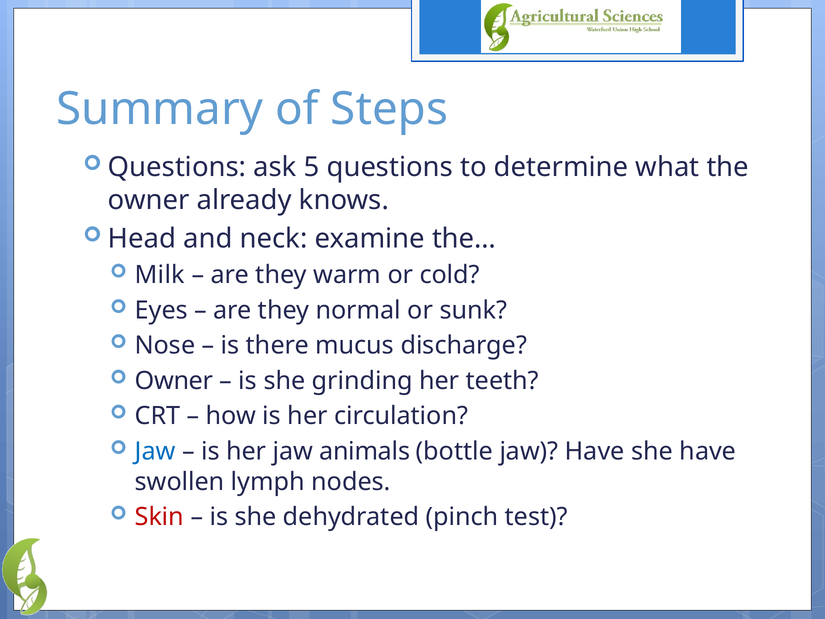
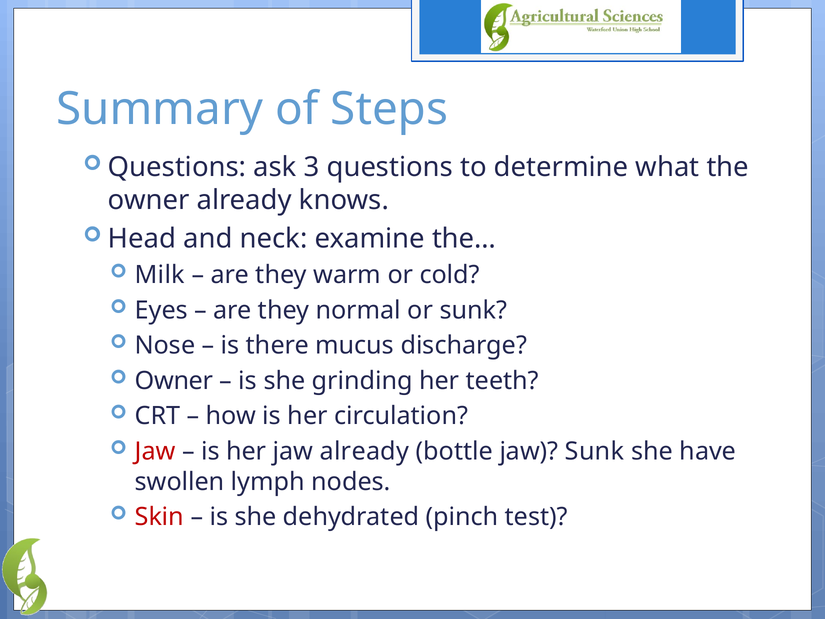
5: 5 -> 3
Jaw at (155, 451) colour: blue -> red
jaw animals: animals -> already
jaw Have: Have -> Sunk
